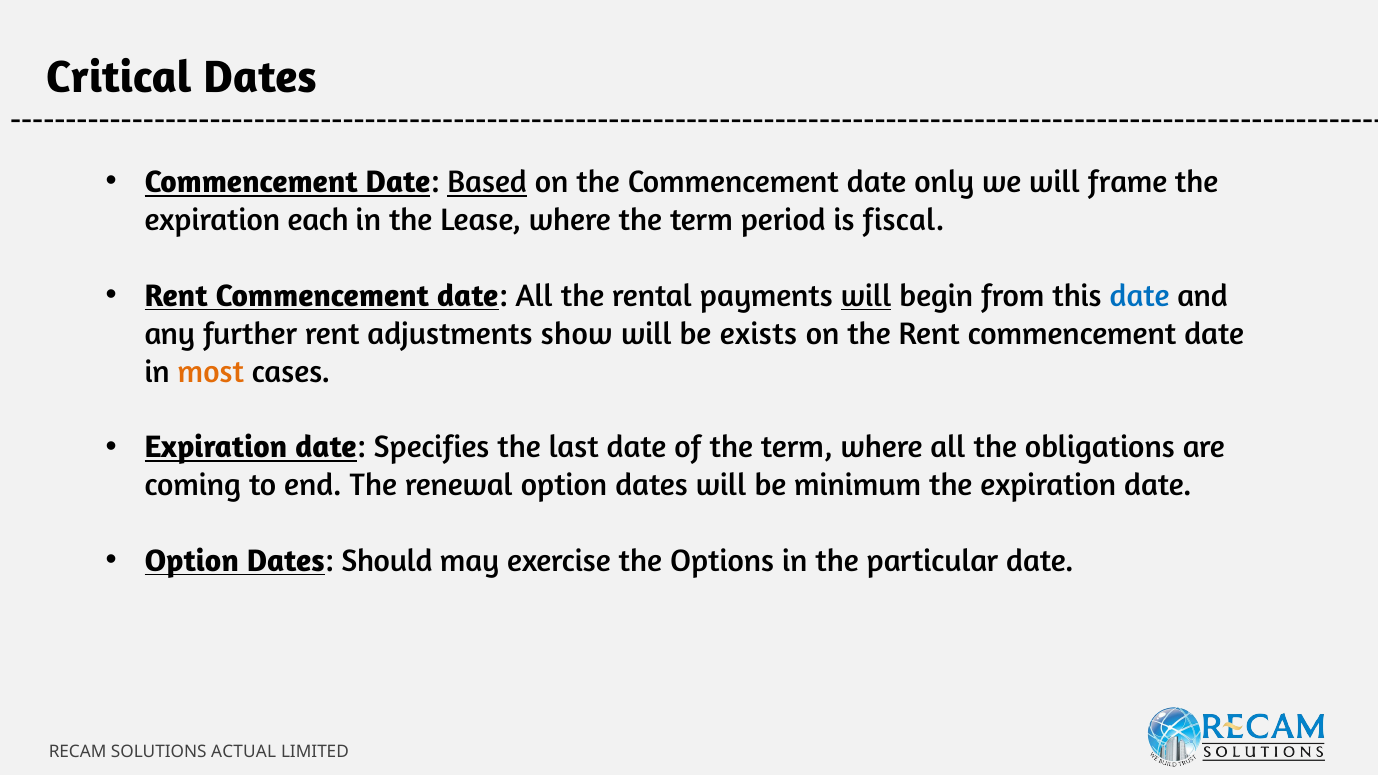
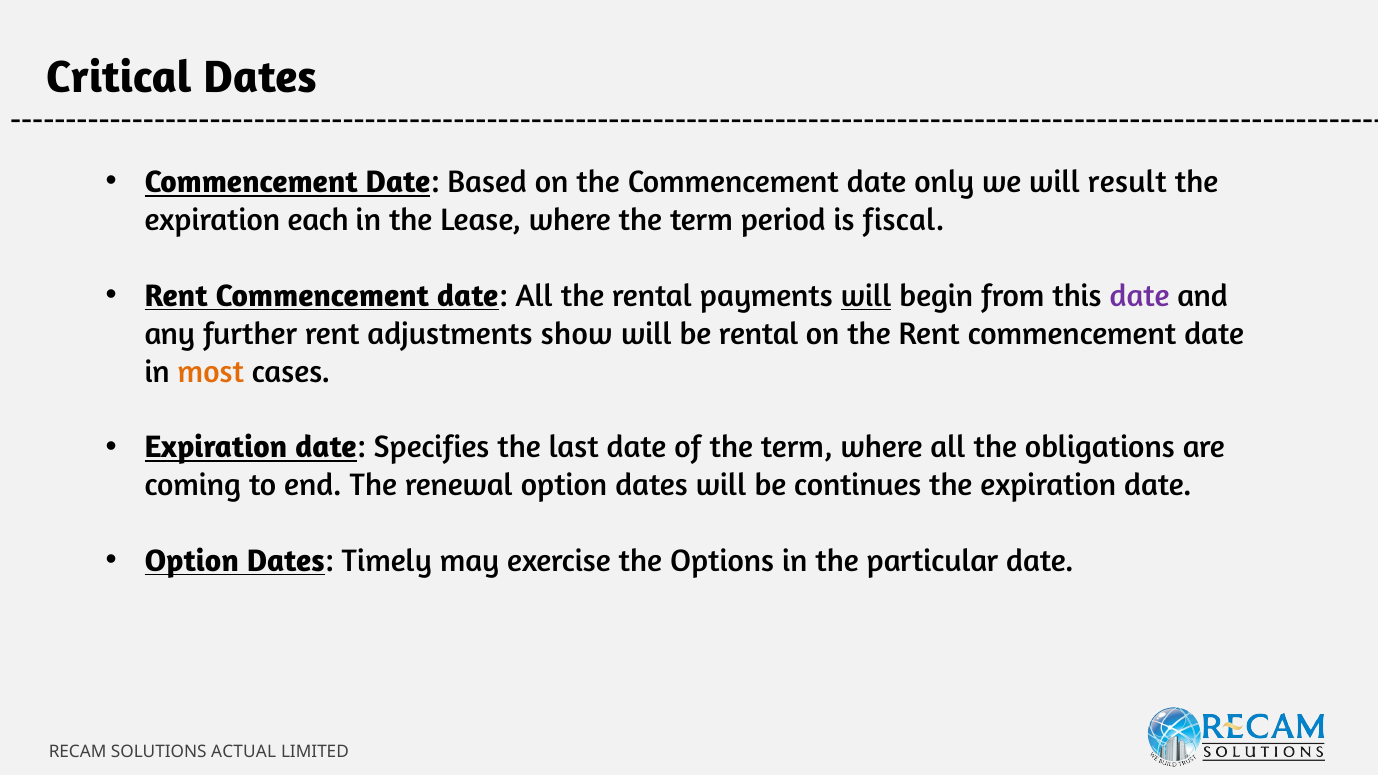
Based underline: present -> none
frame: frame -> result
date at (1140, 296) colour: blue -> purple
be exists: exists -> rental
minimum: minimum -> continues
Should: Should -> Timely
